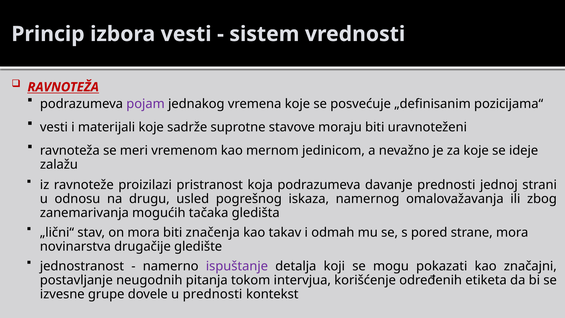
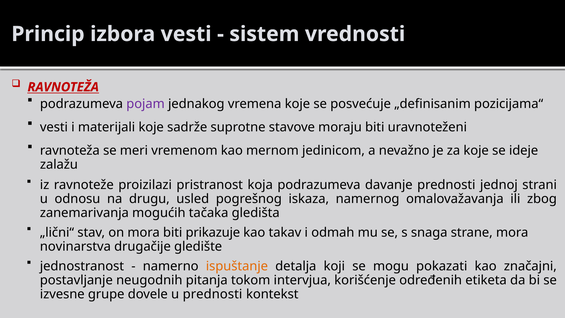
značenja: značenja -> prikazuje
pored: pored -> snaga
ispuštanje colour: purple -> orange
